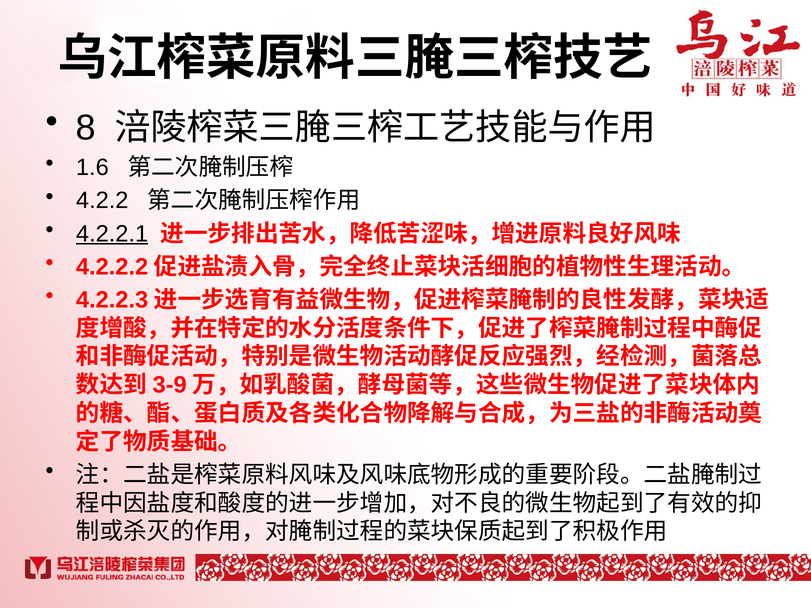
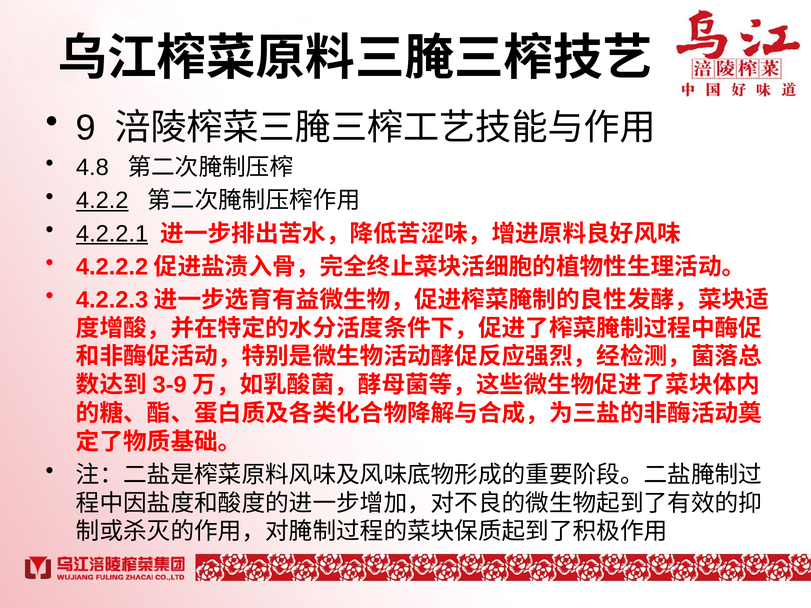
8: 8 -> 9
1.6: 1.6 -> 4.8
4.2.2 underline: none -> present
